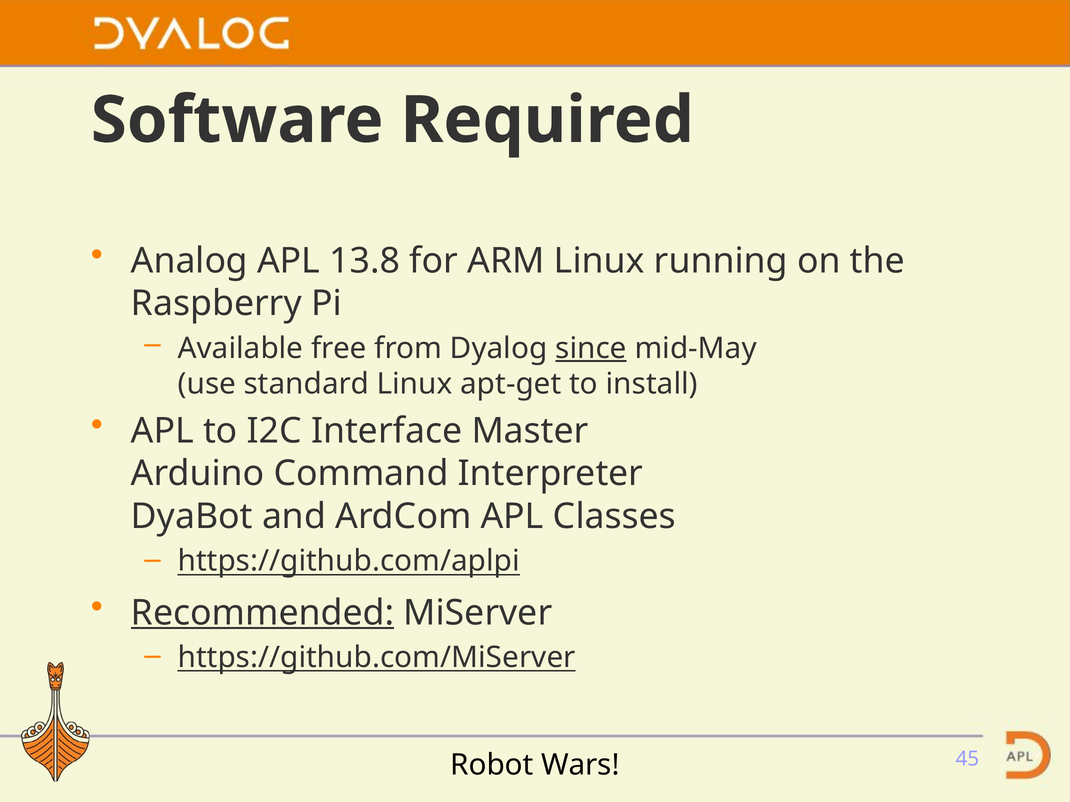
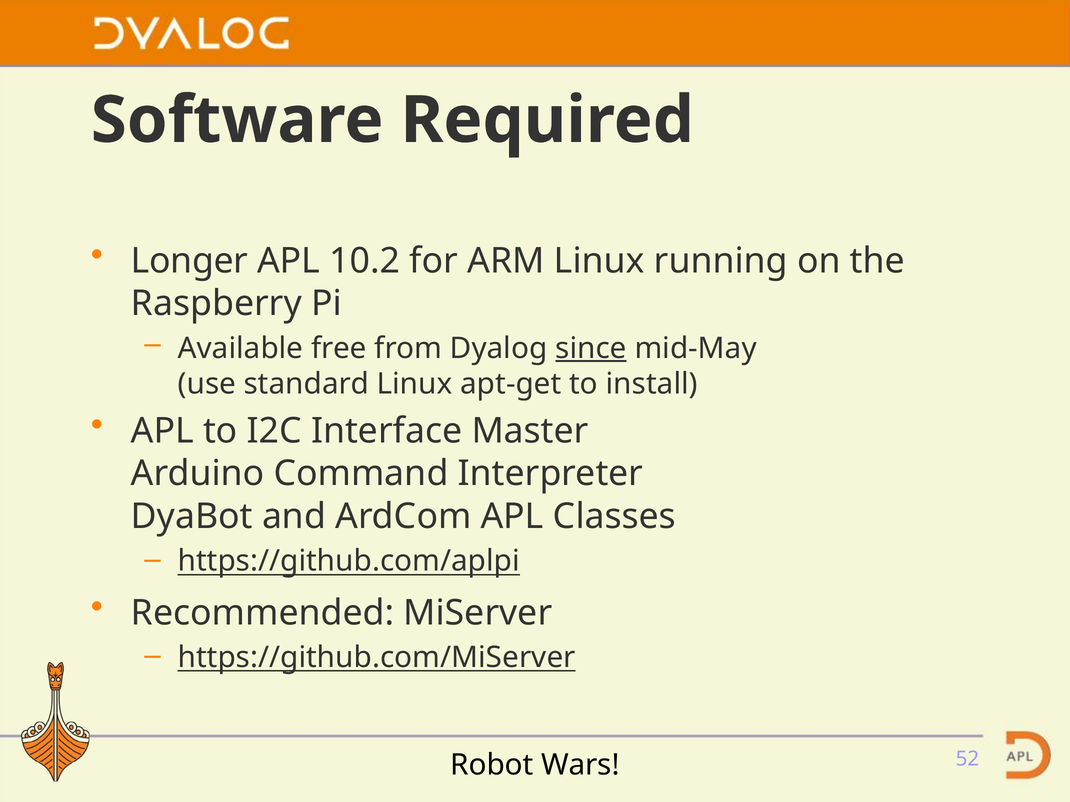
Analog: Analog -> Longer
13.8: 13.8 -> 10.2
Recommended underline: present -> none
45: 45 -> 52
